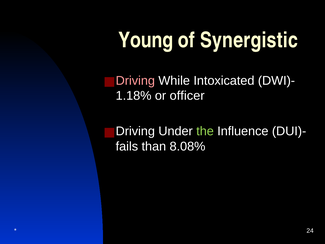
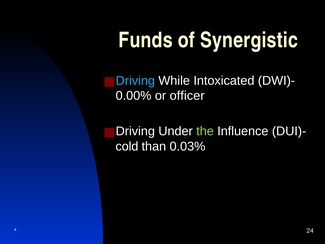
Young: Young -> Funds
Driving at (135, 81) colour: pink -> light blue
1.18%: 1.18% -> 0.00%
fails: fails -> cold
8.08%: 8.08% -> 0.03%
